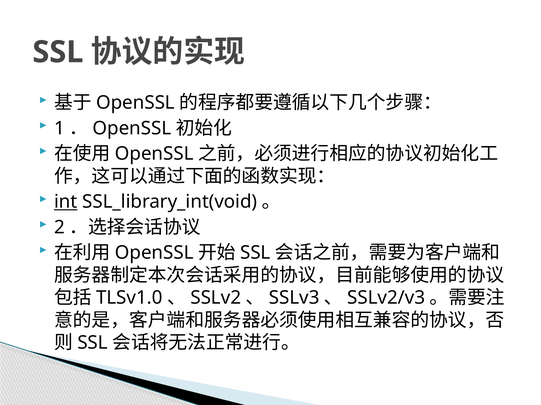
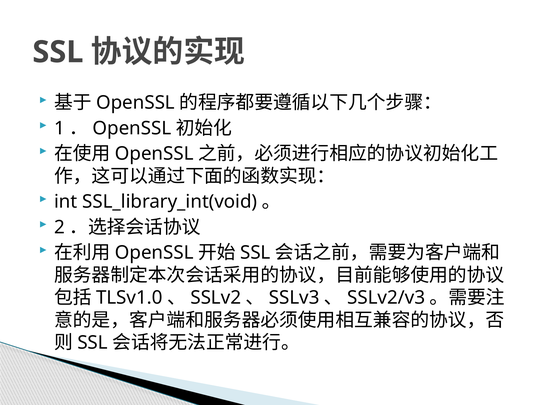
int underline: present -> none
